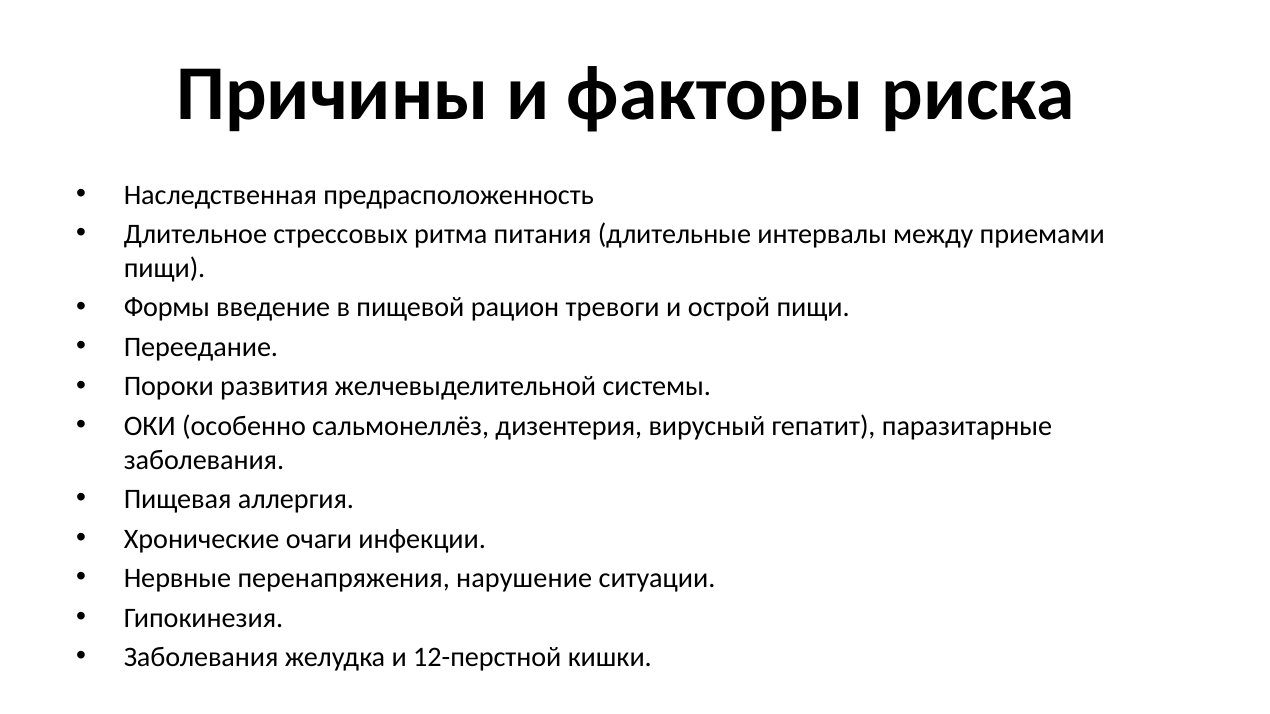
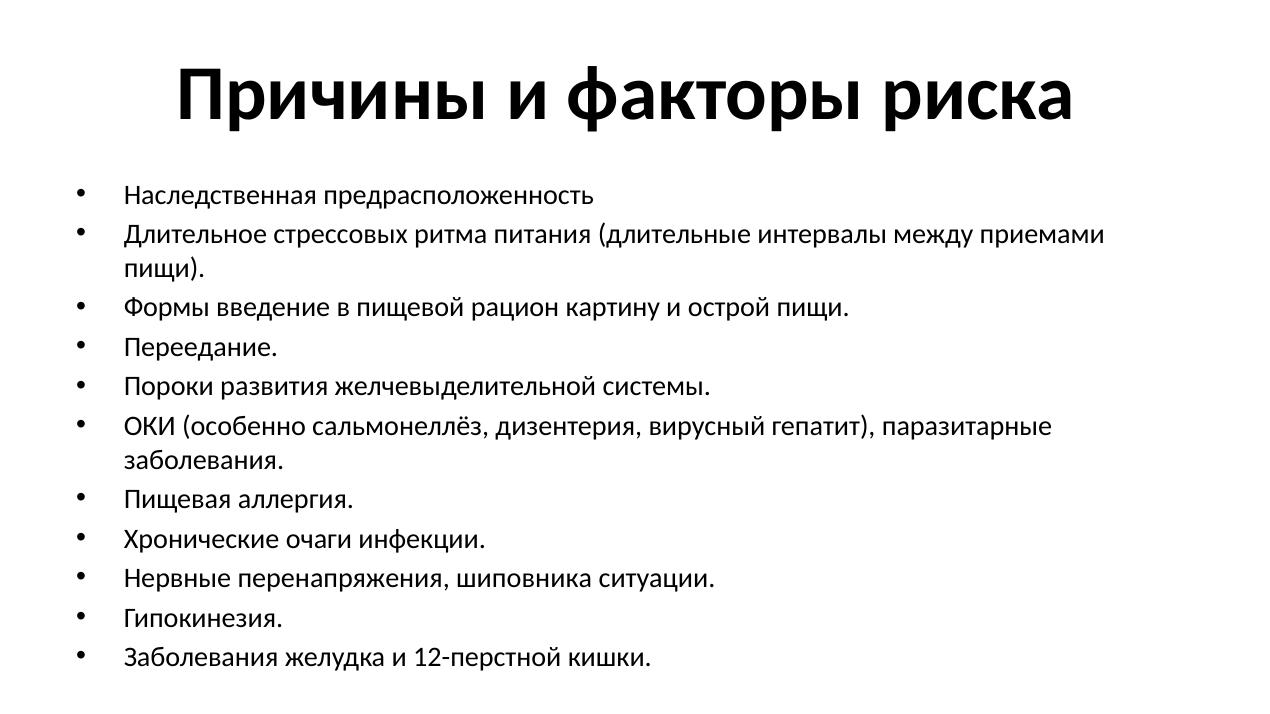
тревоги: тревоги -> картину
нарушение: нарушение -> шиповника
